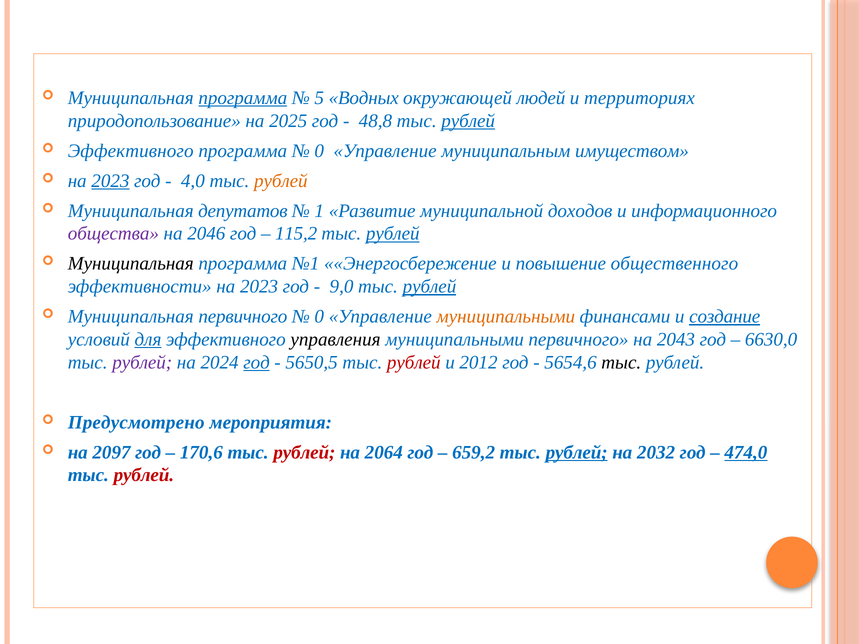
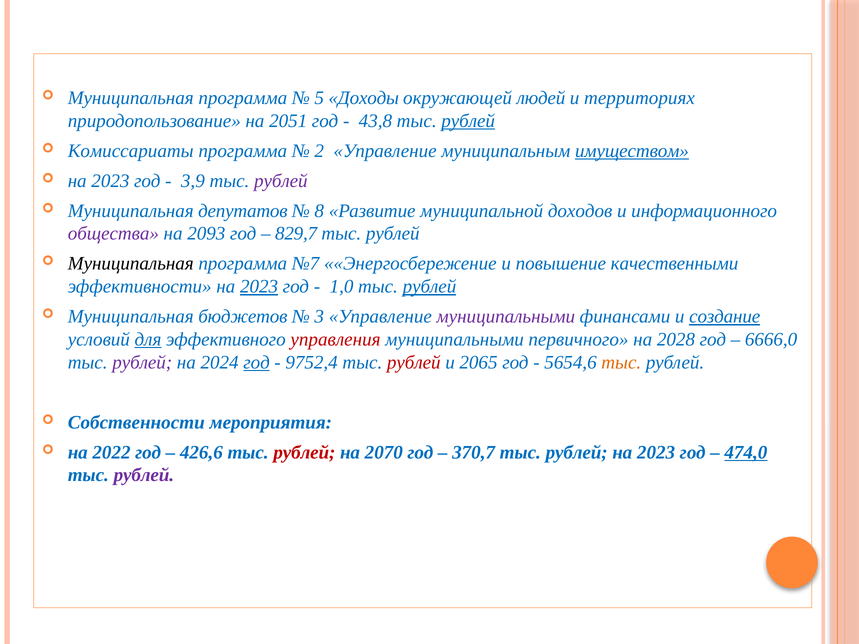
программа at (243, 98) underline: present -> none
Водных: Водных -> Доходы
2025: 2025 -> 2051
48,8: 48,8 -> 43,8
Эффективного at (131, 151): Эффективного -> Комиссариаты
0 at (319, 151): 0 -> 2
имуществом underline: none -> present
2023 at (110, 181) underline: present -> none
4,0: 4,0 -> 3,9
рублей at (281, 181) colour: orange -> purple
1: 1 -> 8
2046: 2046 -> 2093
115,2: 115,2 -> 829,7
рублей at (393, 234) underline: present -> none
№1: №1 -> №7
общественного: общественного -> качественными
2023 at (259, 287) underline: none -> present
9,0: 9,0 -> 1,0
Муниципальная первичного: первичного -> бюджетов
0 at (319, 317): 0 -> 3
муниципальными at (506, 317) colour: orange -> purple
управления colour: black -> red
2043: 2043 -> 2028
6630,0: 6630,0 -> 6666,0
5650,5: 5650,5 -> 9752,4
2012: 2012 -> 2065
тыс at (621, 362) colour: black -> orange
Предусмотрено: Предусмотрено -> Собственности
2097: 2097 -> 2022
170,6: 170,6 -> 426,6
2064: 2064 -> 2070
659,2: 659,2 -> 370,7
рублей at (577, 452) underline: present -> none
2032 at (656, 452): 2032 -> 2023
рублей at (144, 475) colour: red -> purple
